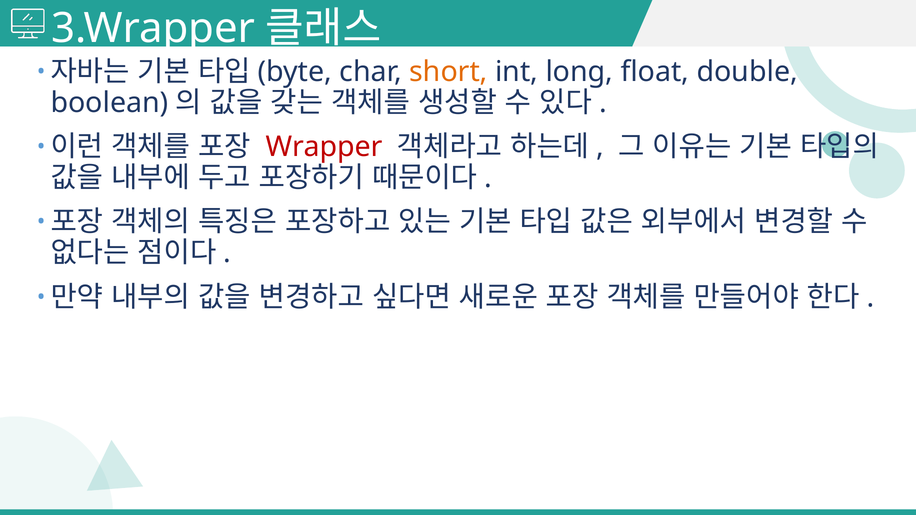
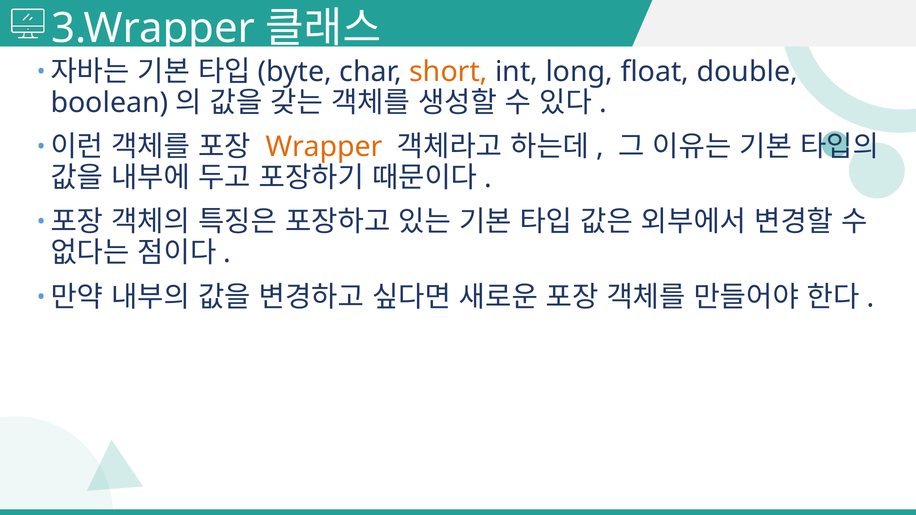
Wrapper colour: red -> orange
